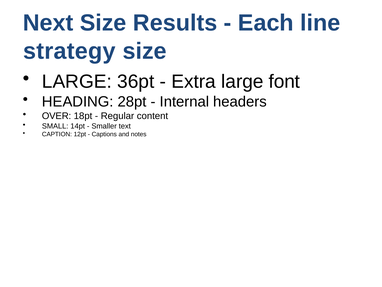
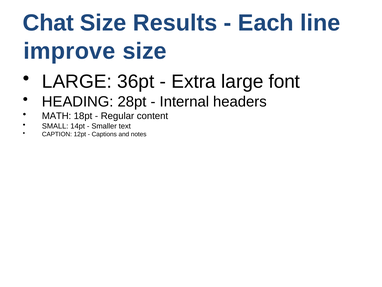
Next: Next -> Chat
strategy: strategy -> improve
OVER: OVER -> MATH
